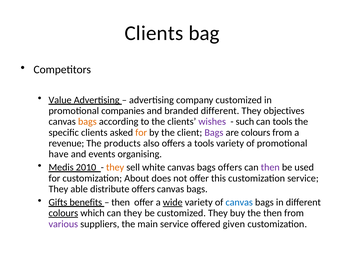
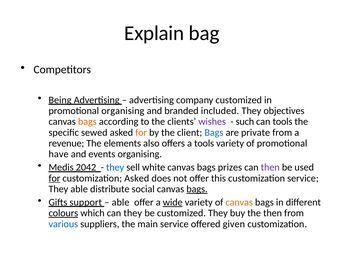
Clients at (154, 33): Clients -> Explain
Value: Value -> Being
promotional companies: companies -> organising
branded different: different -> included
specific clients: clients -> sewed
Bags at (214, 132) colour: purple -> blue
are colours: colours -> private
products: products -> elements
2010: 2010 -> 2042
they at (115, 167) colour: orange -> blue
bags offers: offers -> prizes
for at (54, 178) underline: none -> present
customization About: About -> Asked
distribute offers: offers -> social
bags at (197, 189) underline: none -> present
benefits: benefits -> support
then at (121, 202): then -> able
canvas at (239, 202) colour: blue -> orange
various colour: purple -> blue
